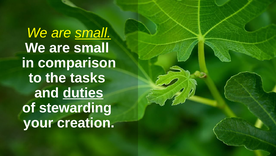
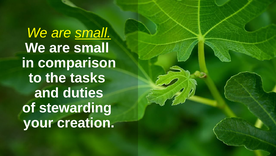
duties underline: present -> none
